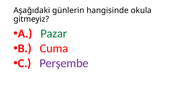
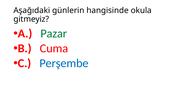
Perşembe colour: purple -> blue
